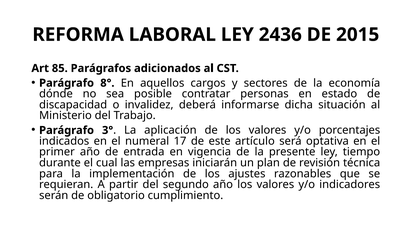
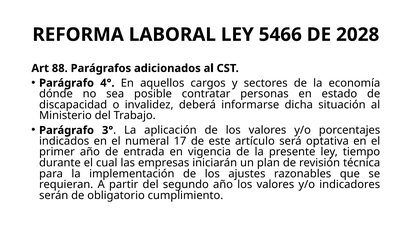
2436: 2436 -> 5466
2015: 2015 -> 2028
85: 85 -> 88
8°: 8° -> 4°
